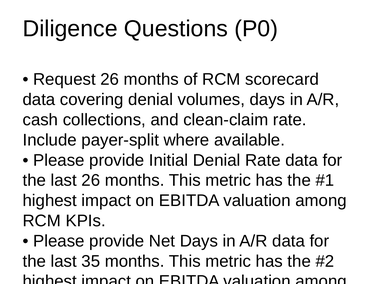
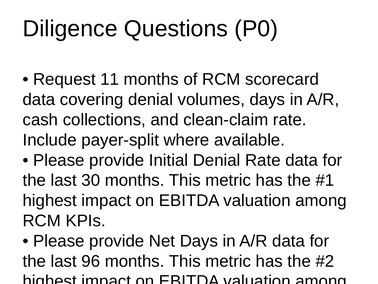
Request 26: 26 -> 11
last 26: 26 -> 30
35: 35 -> 96
